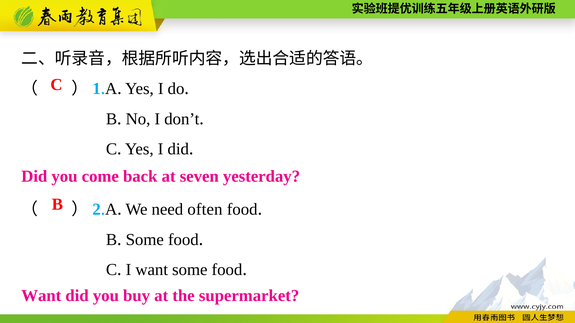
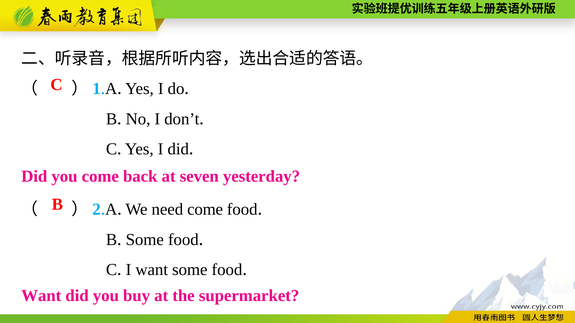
need often: often -> come
